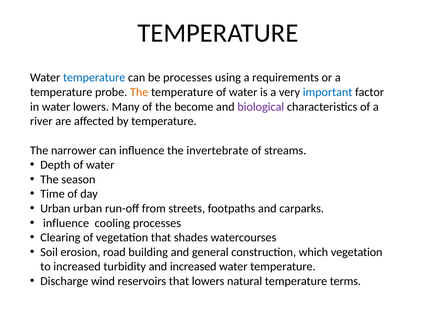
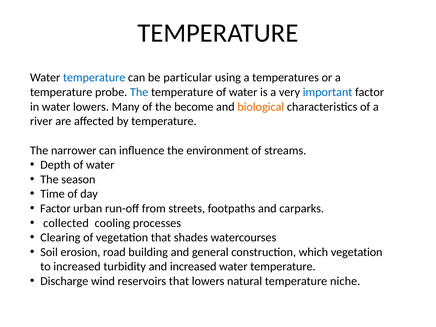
be processes: processes -> particular
requirements: requirements -> temperatures
The at (139, 92) colour: orange -> blue
biological colour: purple -> orange
invertebrate: invertebrate -> environment
Urban at (55, 208): Urban -> Factor
influence at (66, 223): influence -> collected
terms: terms -> niche
